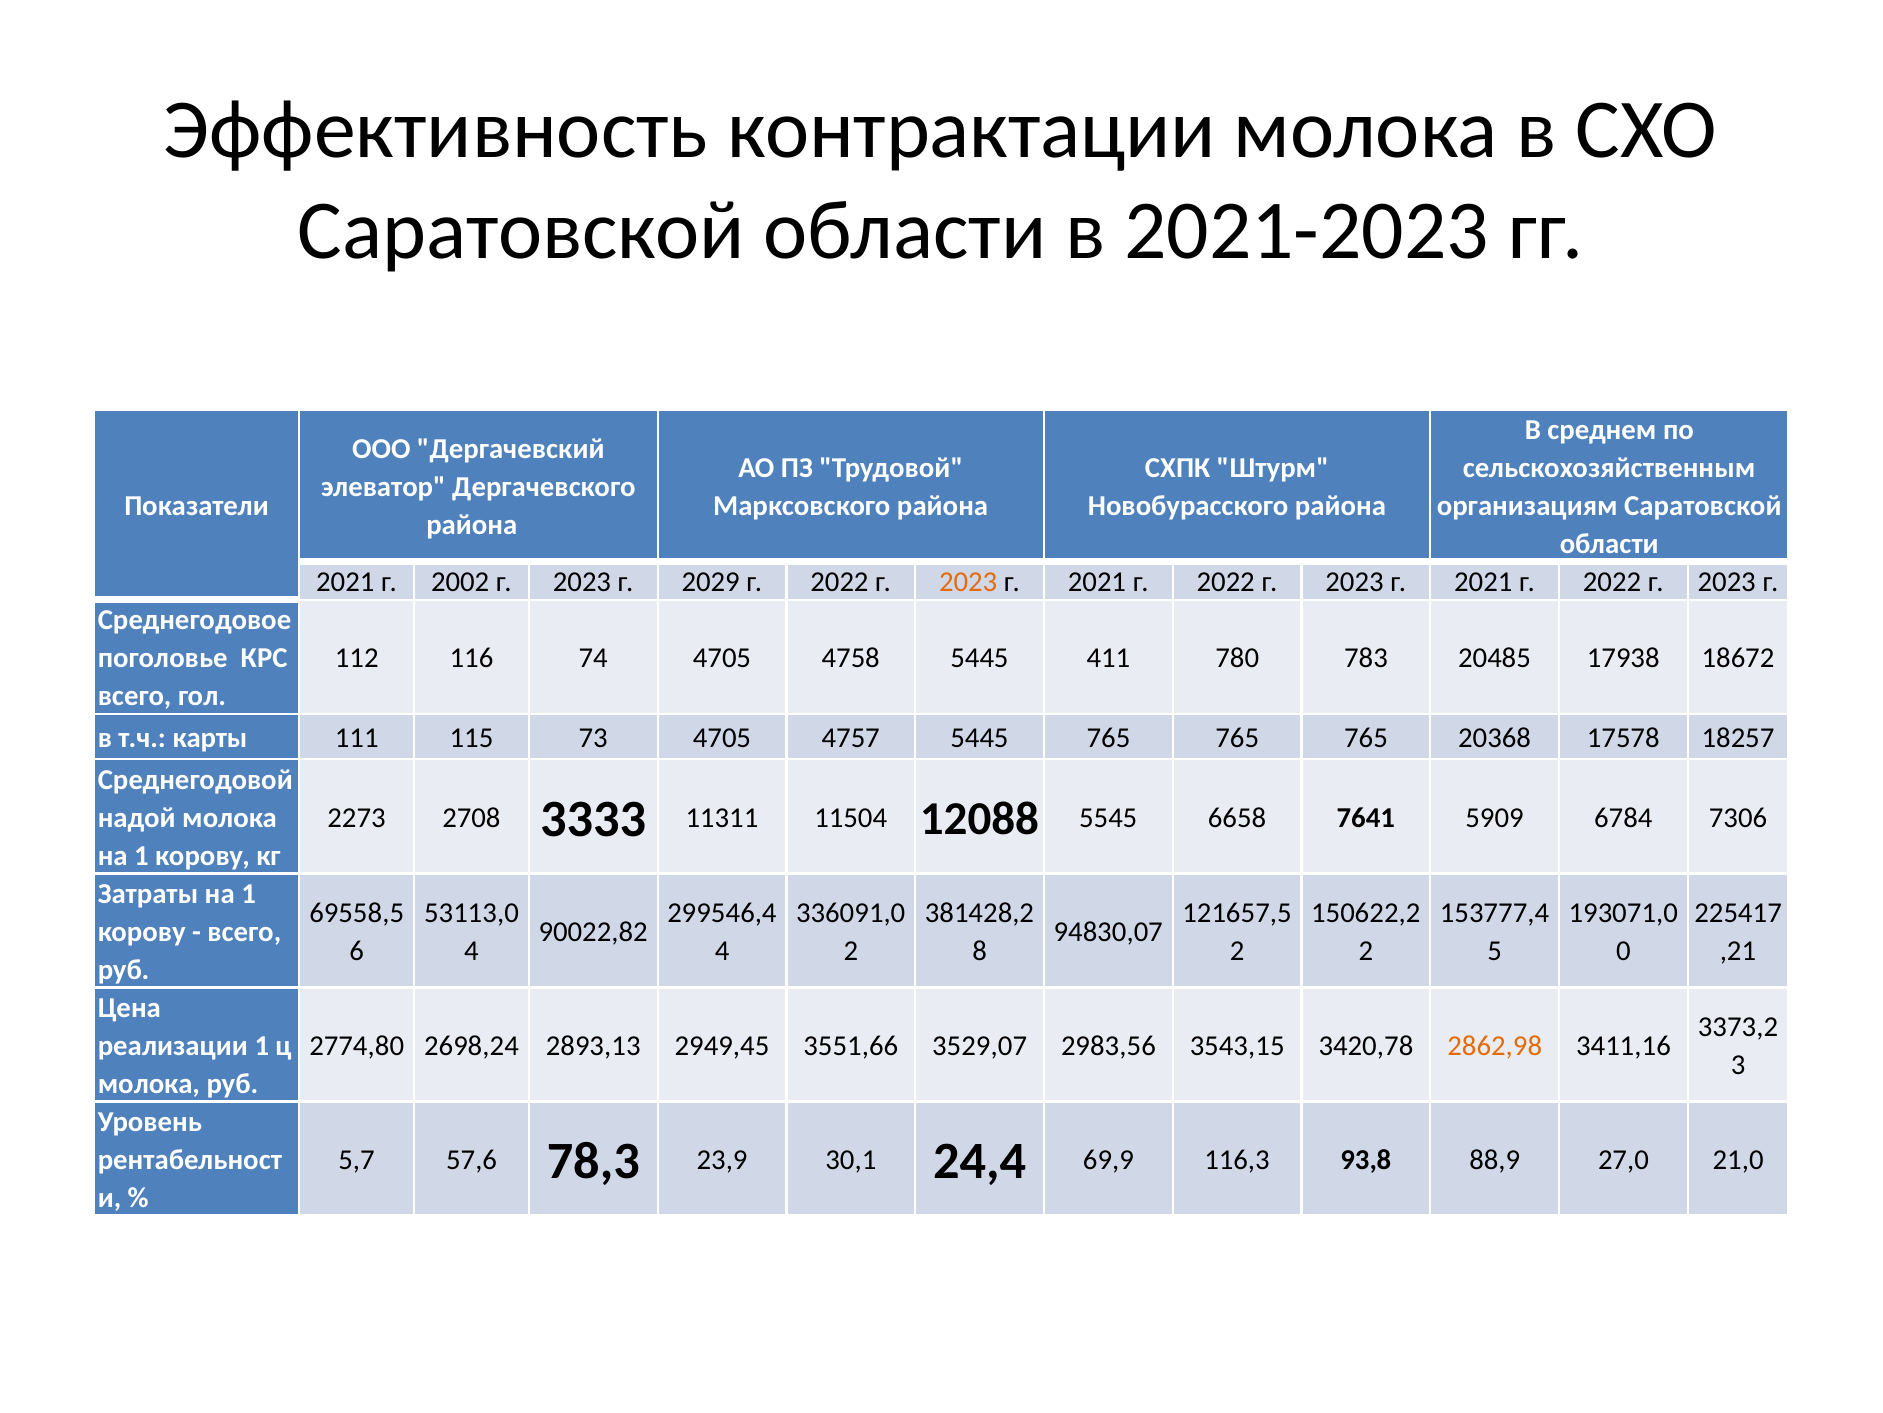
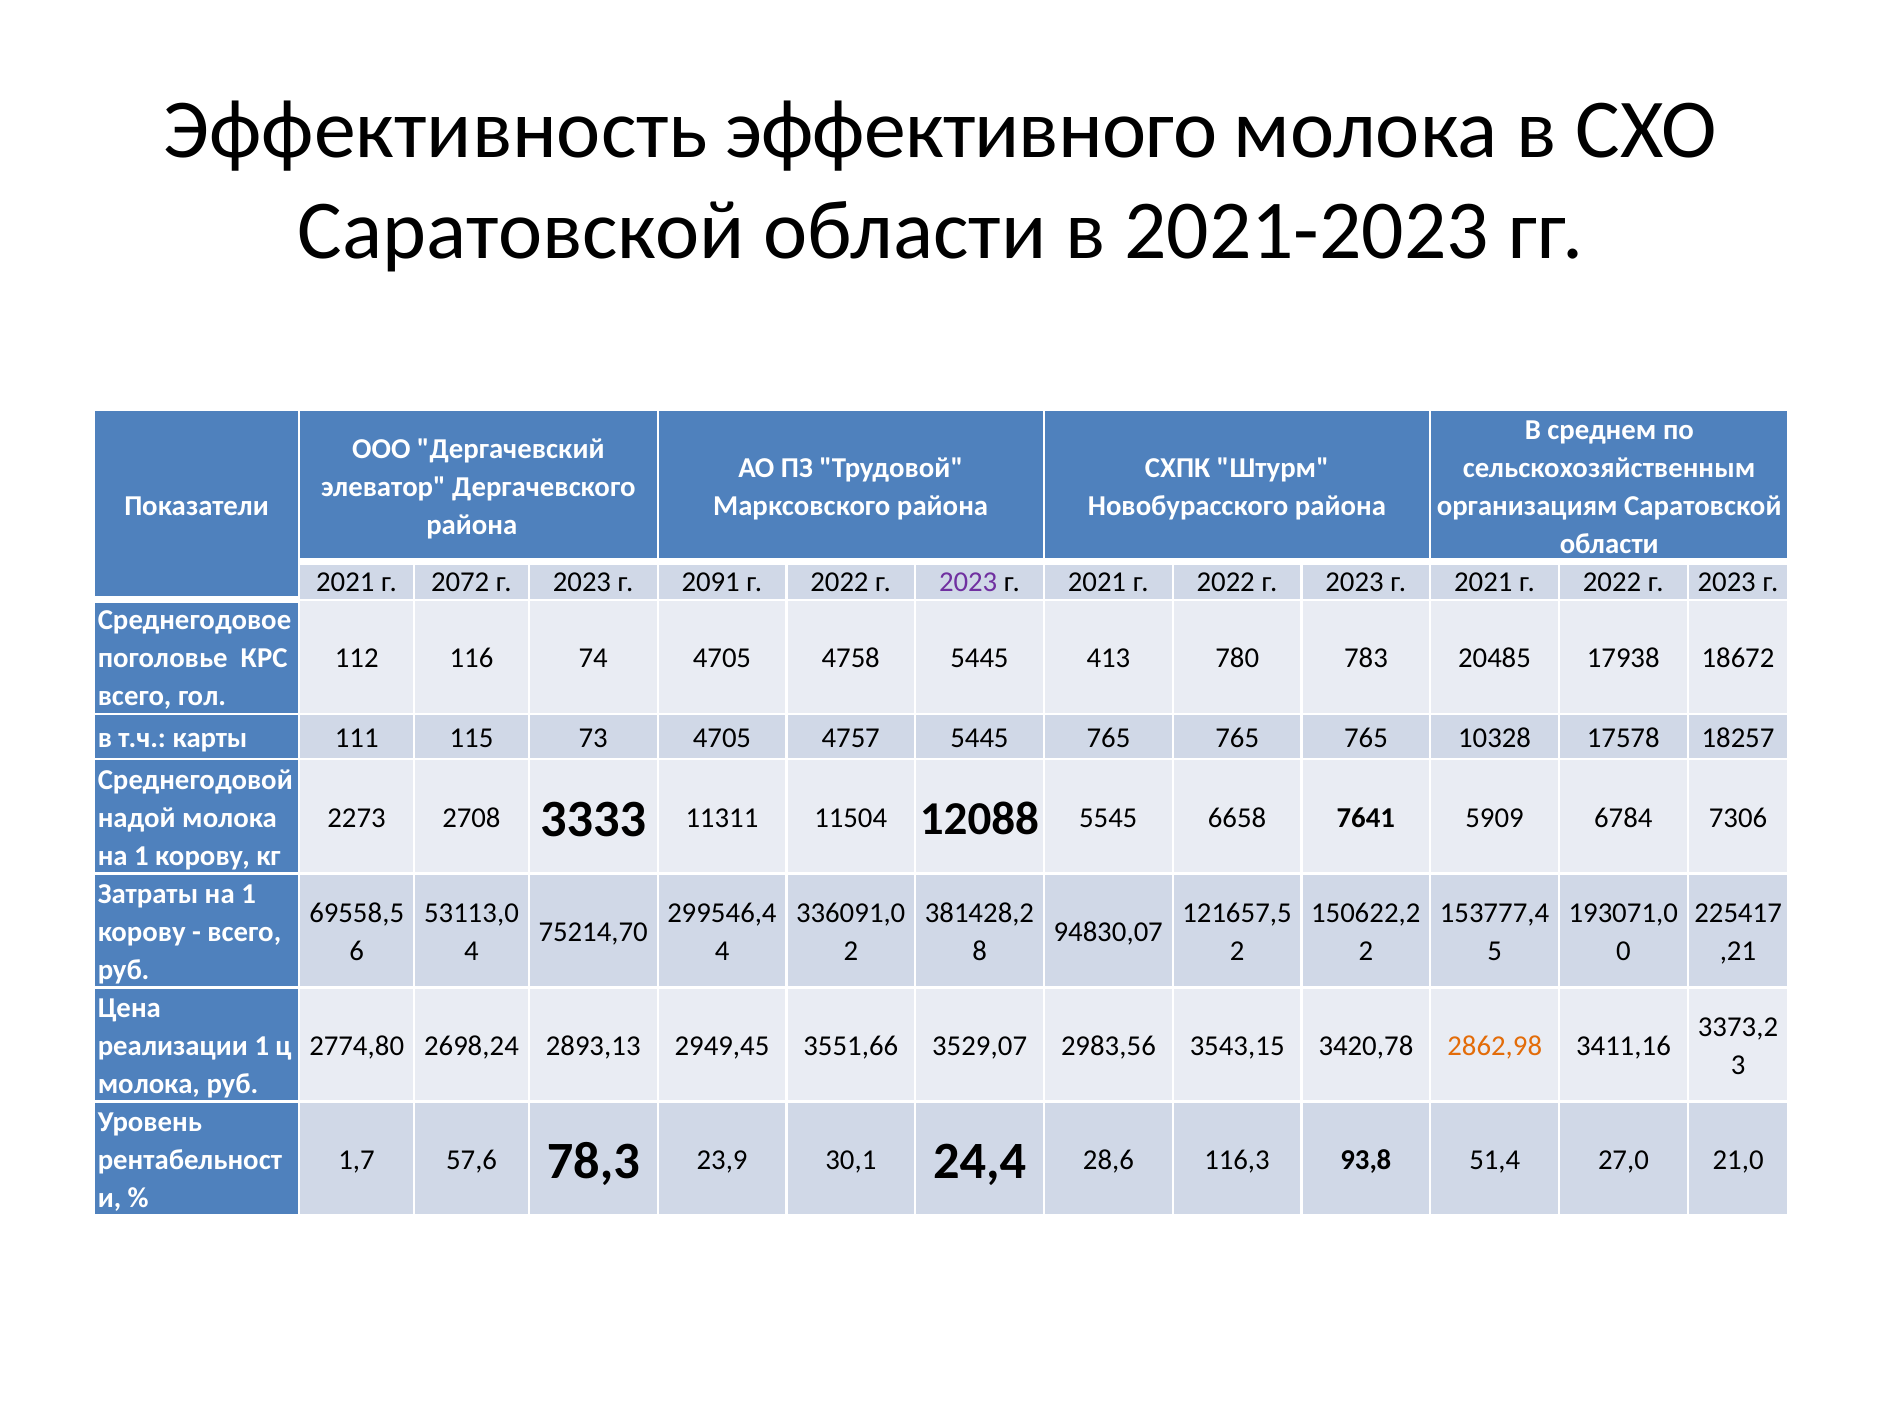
контрактации: контрактации -> эффективного
2002: 2002 -> 2072
2029: 2029 -> 2091
2023 at (968, 582) colour: orange -> purple
411: 411 -> 413
20368: 20368 -> 10328
90022,82: 90022,82 -> 75214,70
5,7: 5,7 -> 1,7
69,9: 69,9 -> 28,6
88,9: 88,9 -> 51,4
